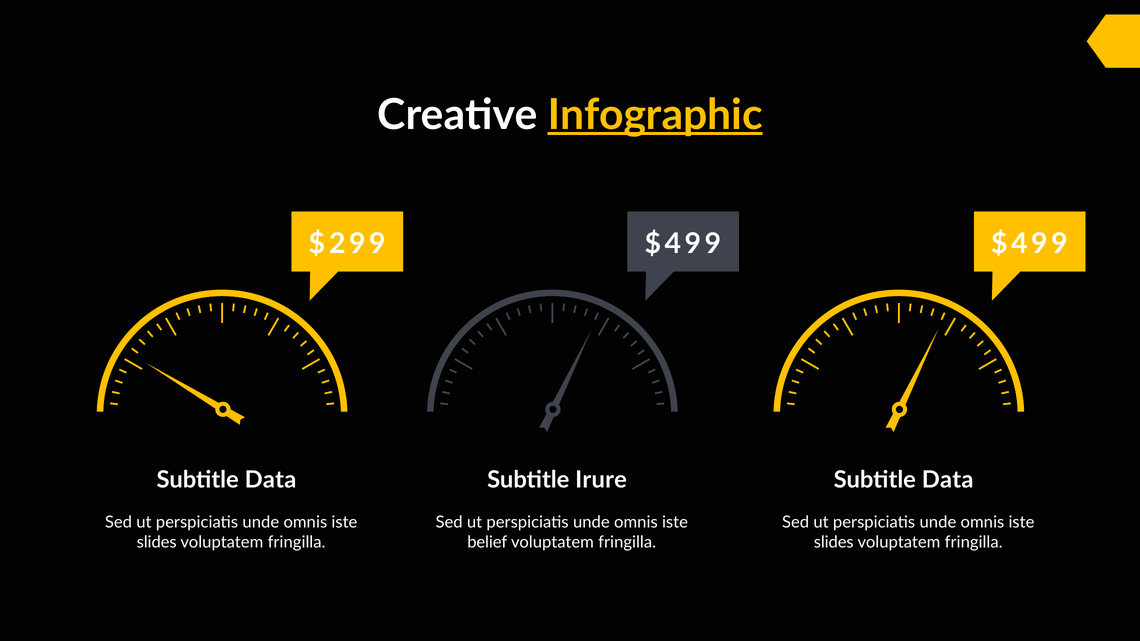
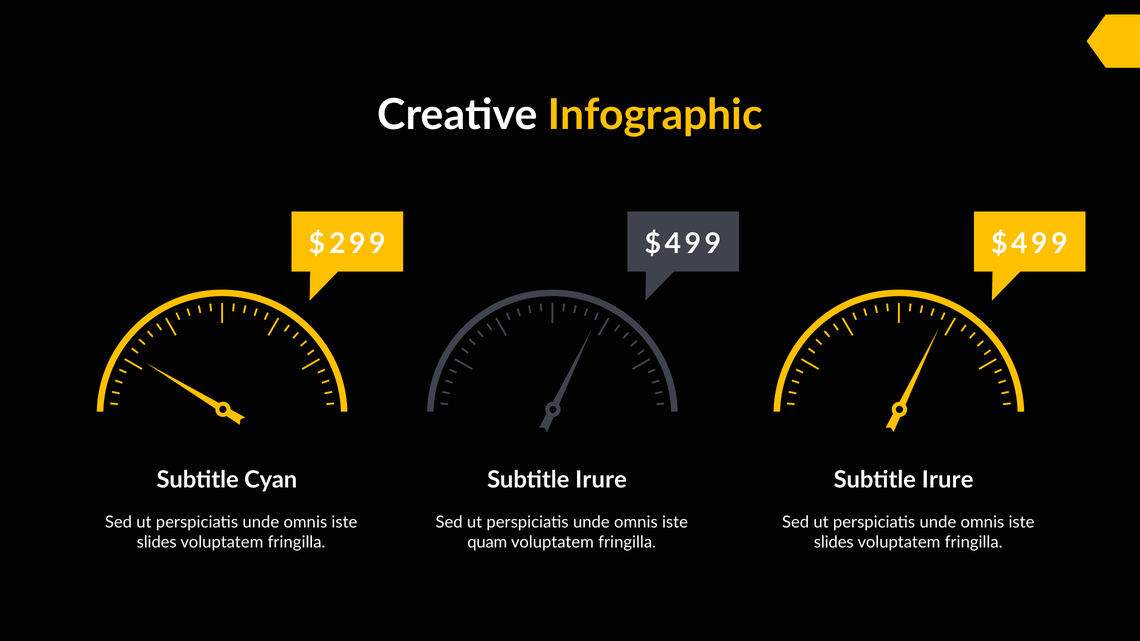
Infographic underline: present -> none
Data at (270, 480): Data -> Cyan
Data at (948, 480): Data -> Irure
belief: belief -> quam
